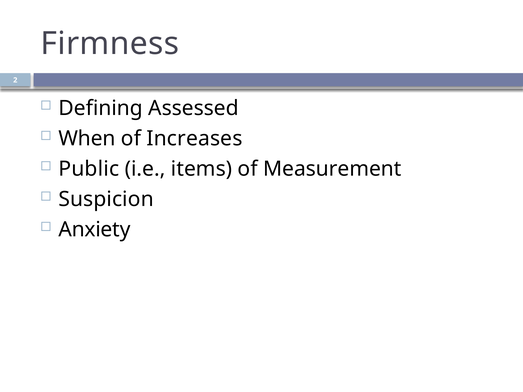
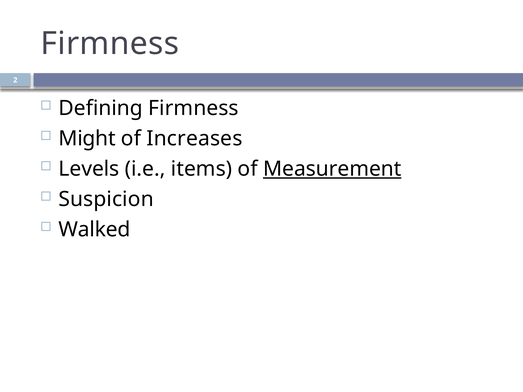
Defining Assessed: Assessed -> Firmness
When: When -> Might
Public: Public -> Levels
Measurement underline: none -> present
Anxiety: Anxiety -> Walked
